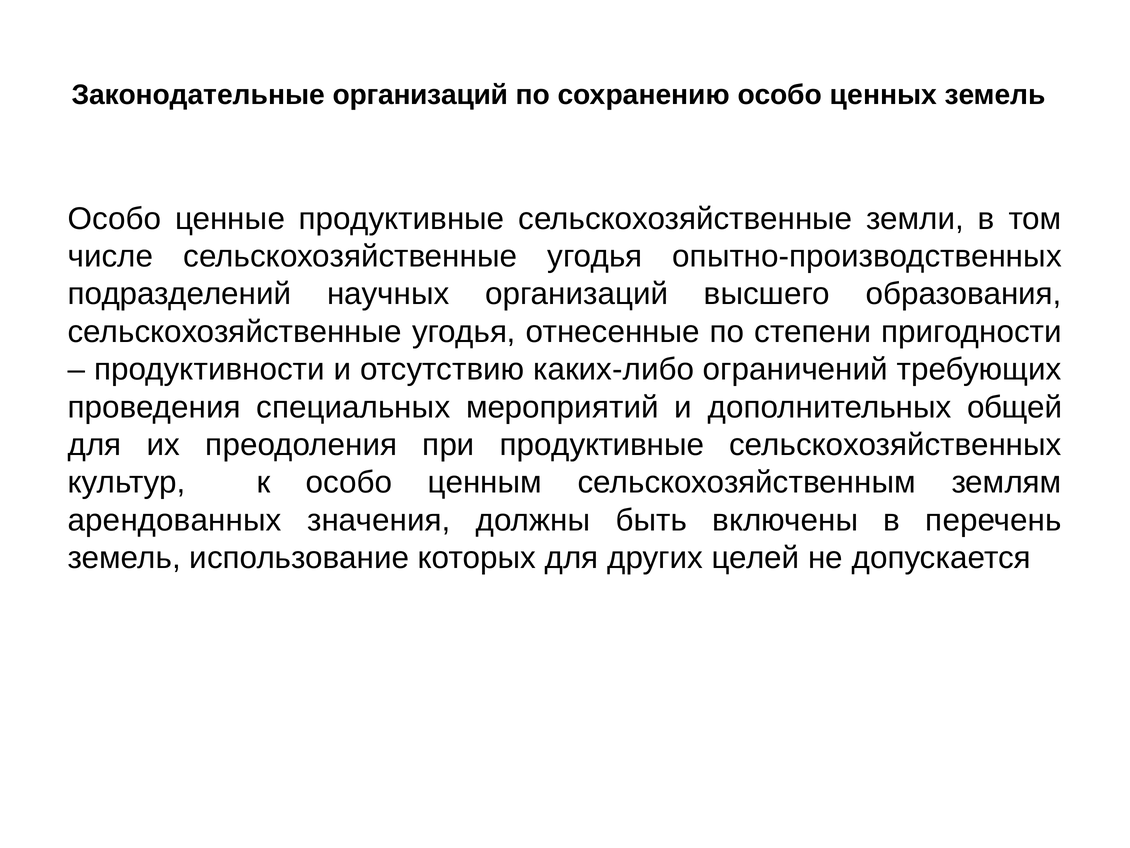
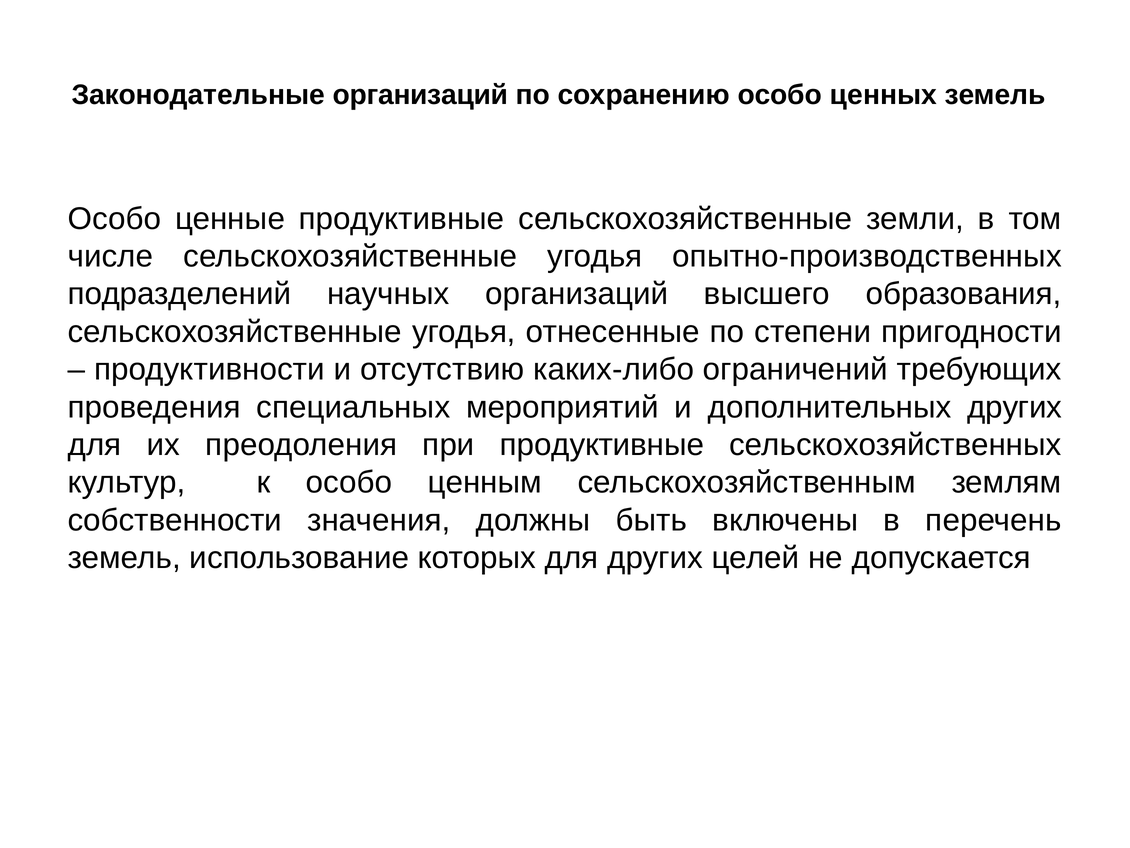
дополнительных общей: общей -> других
арендованных: арендованных -> собственности
